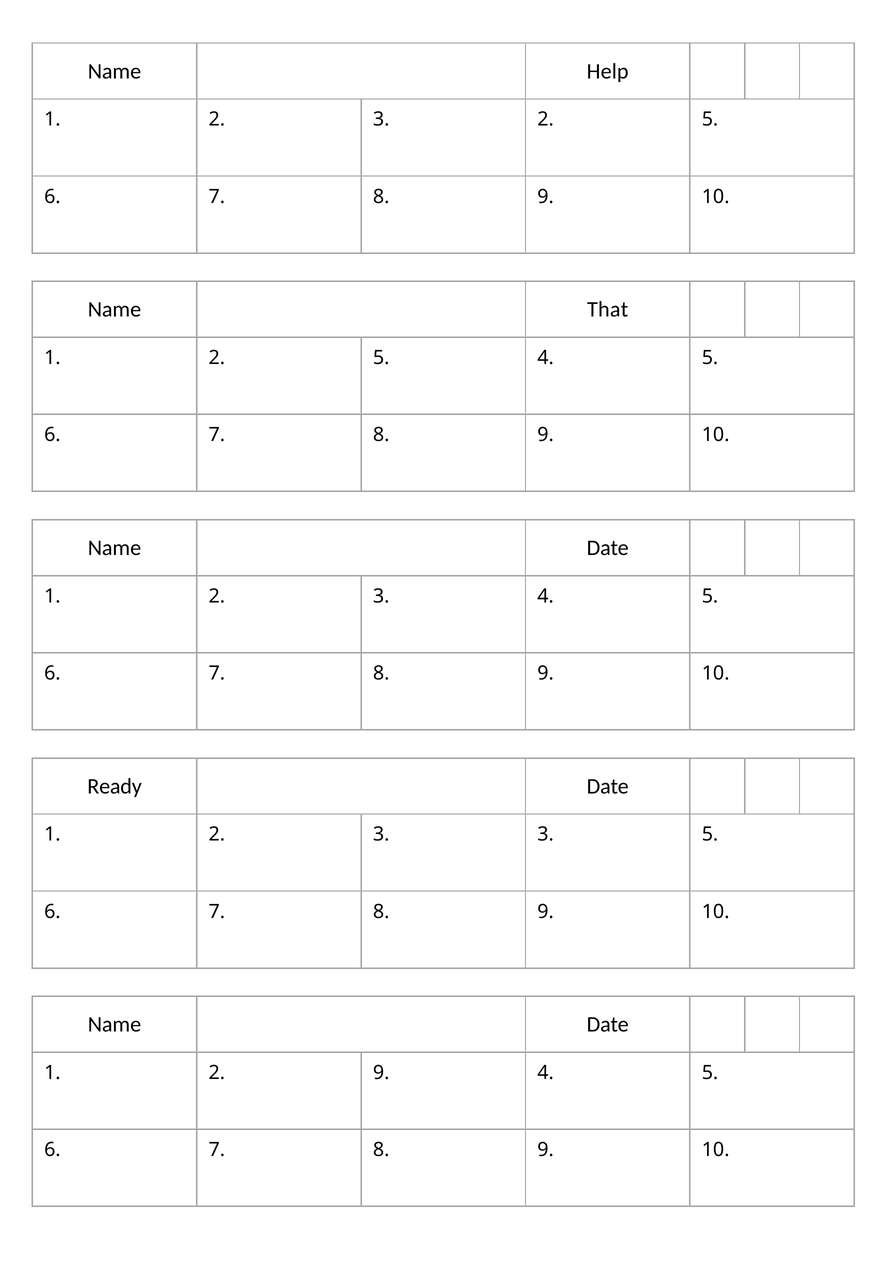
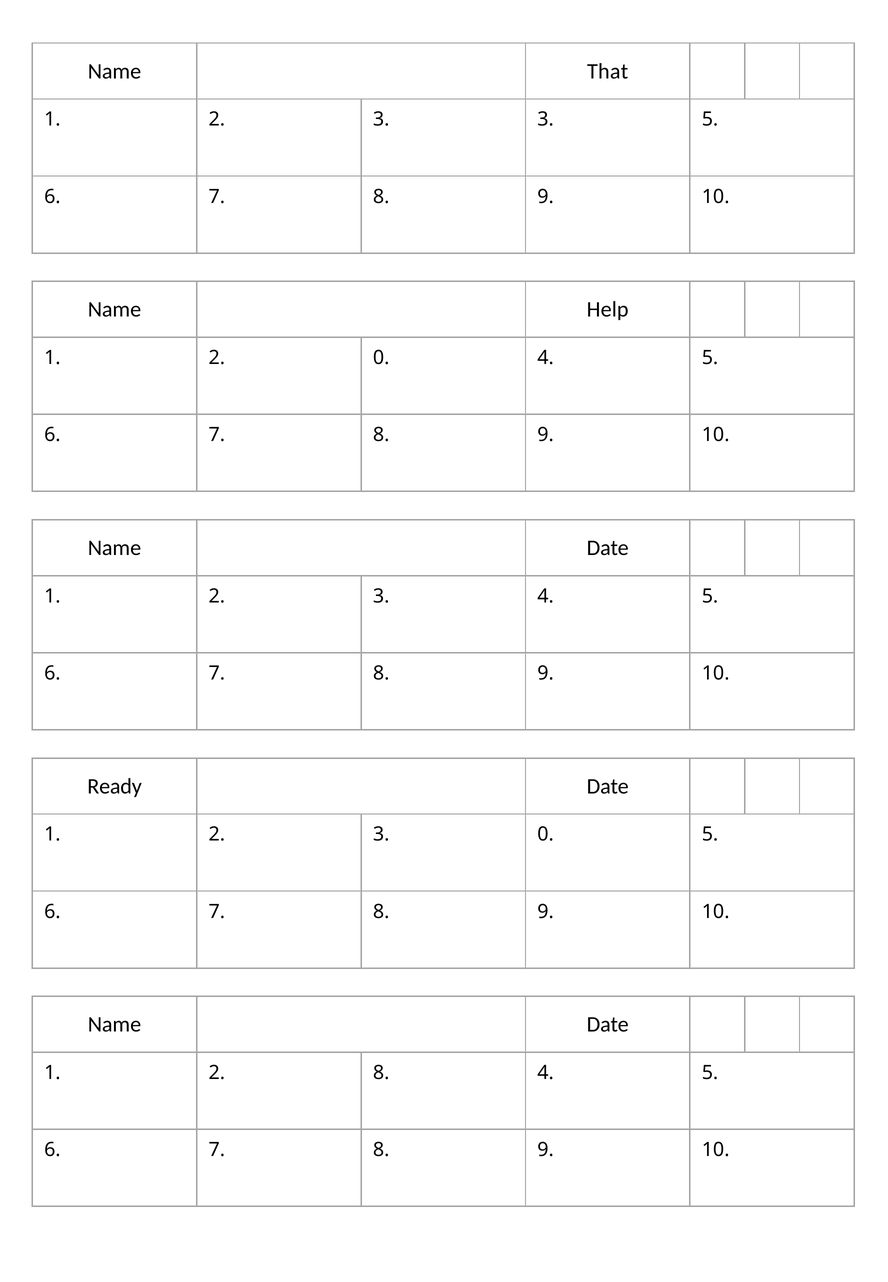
Help: Help -> That
3 2: 2 -> 3
That: That -> Help
1 2 5: 5 -> 0
3 3: 3 -> 0
2 9: 9 -> 8
